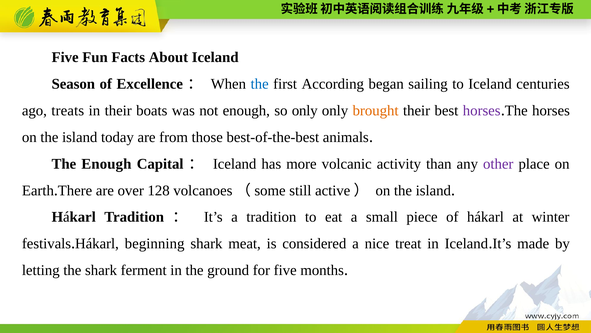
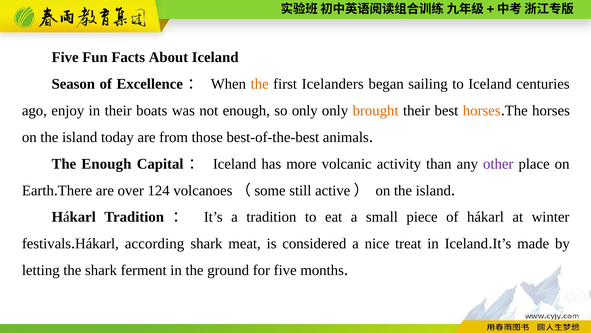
the at (260, 84) colour: blue -> orange
According: According -> Icelanders
treats: treats -> enjoy
horses at (482, 110) colour: purple -> orange
128: 128 -> 124
beginning: beginning -> according
